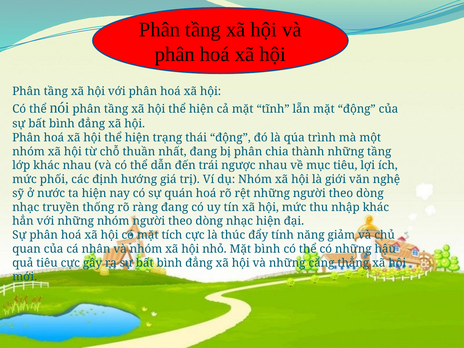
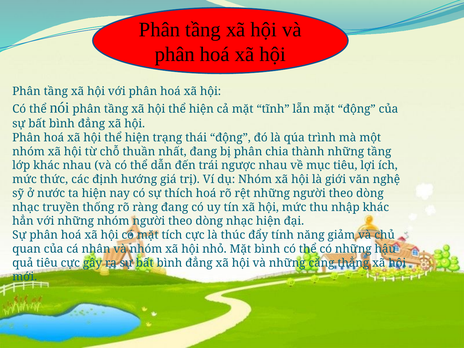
phối: phối -> thức
quán: quán -> thích
